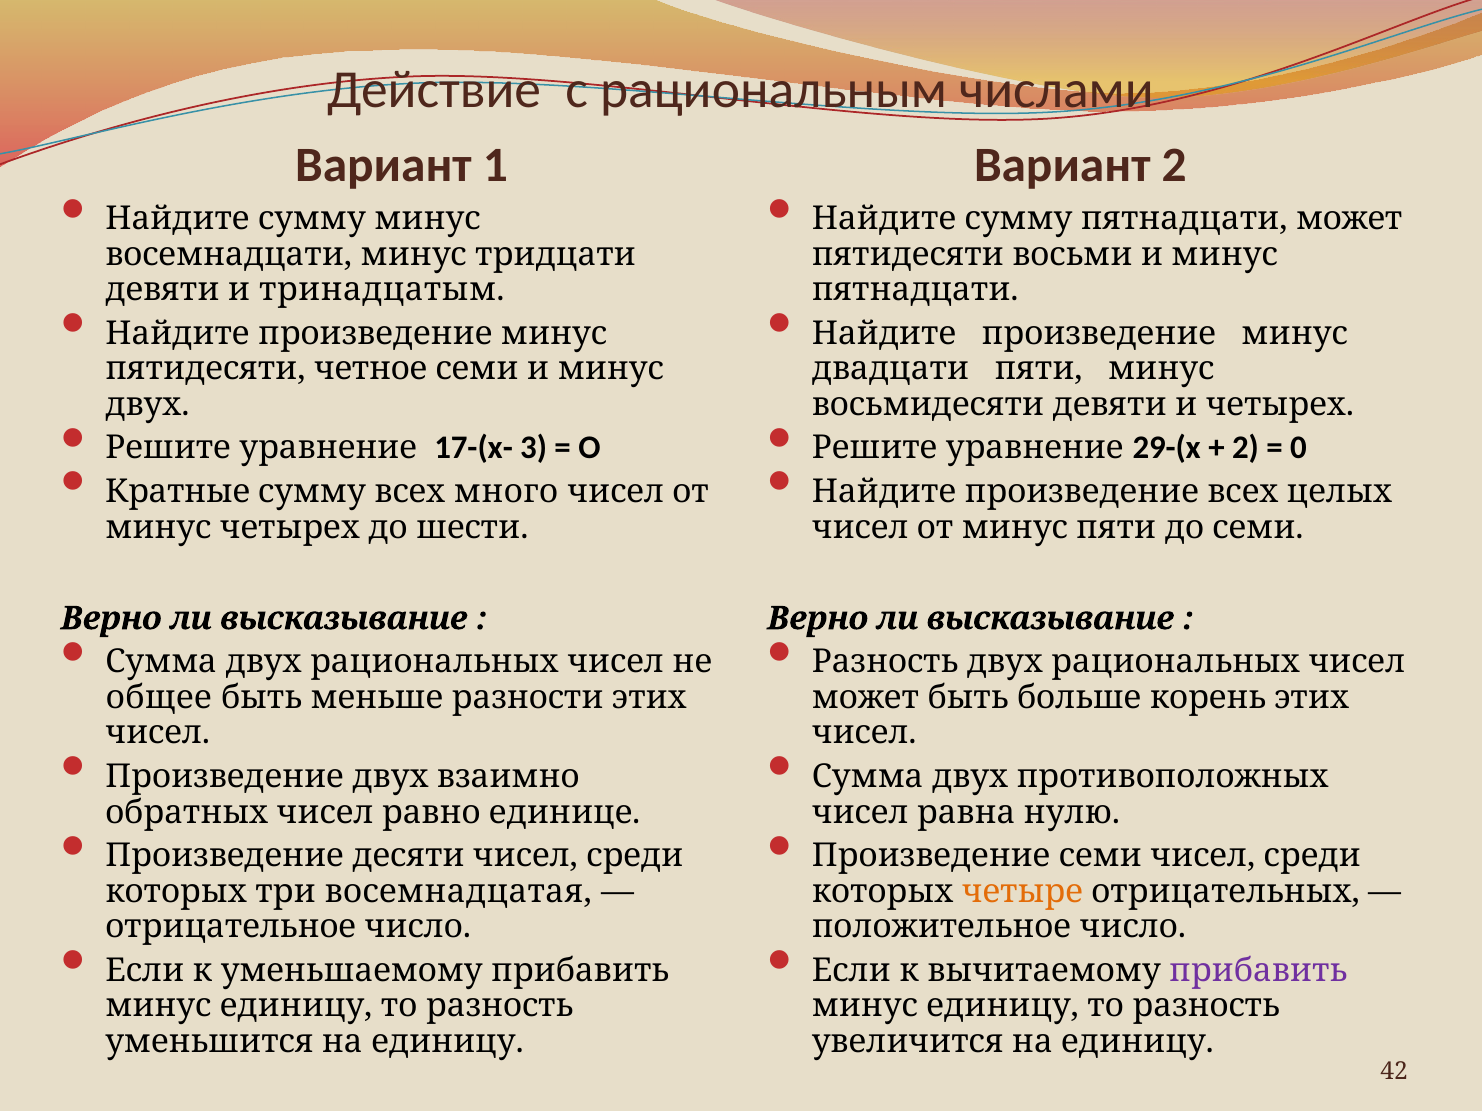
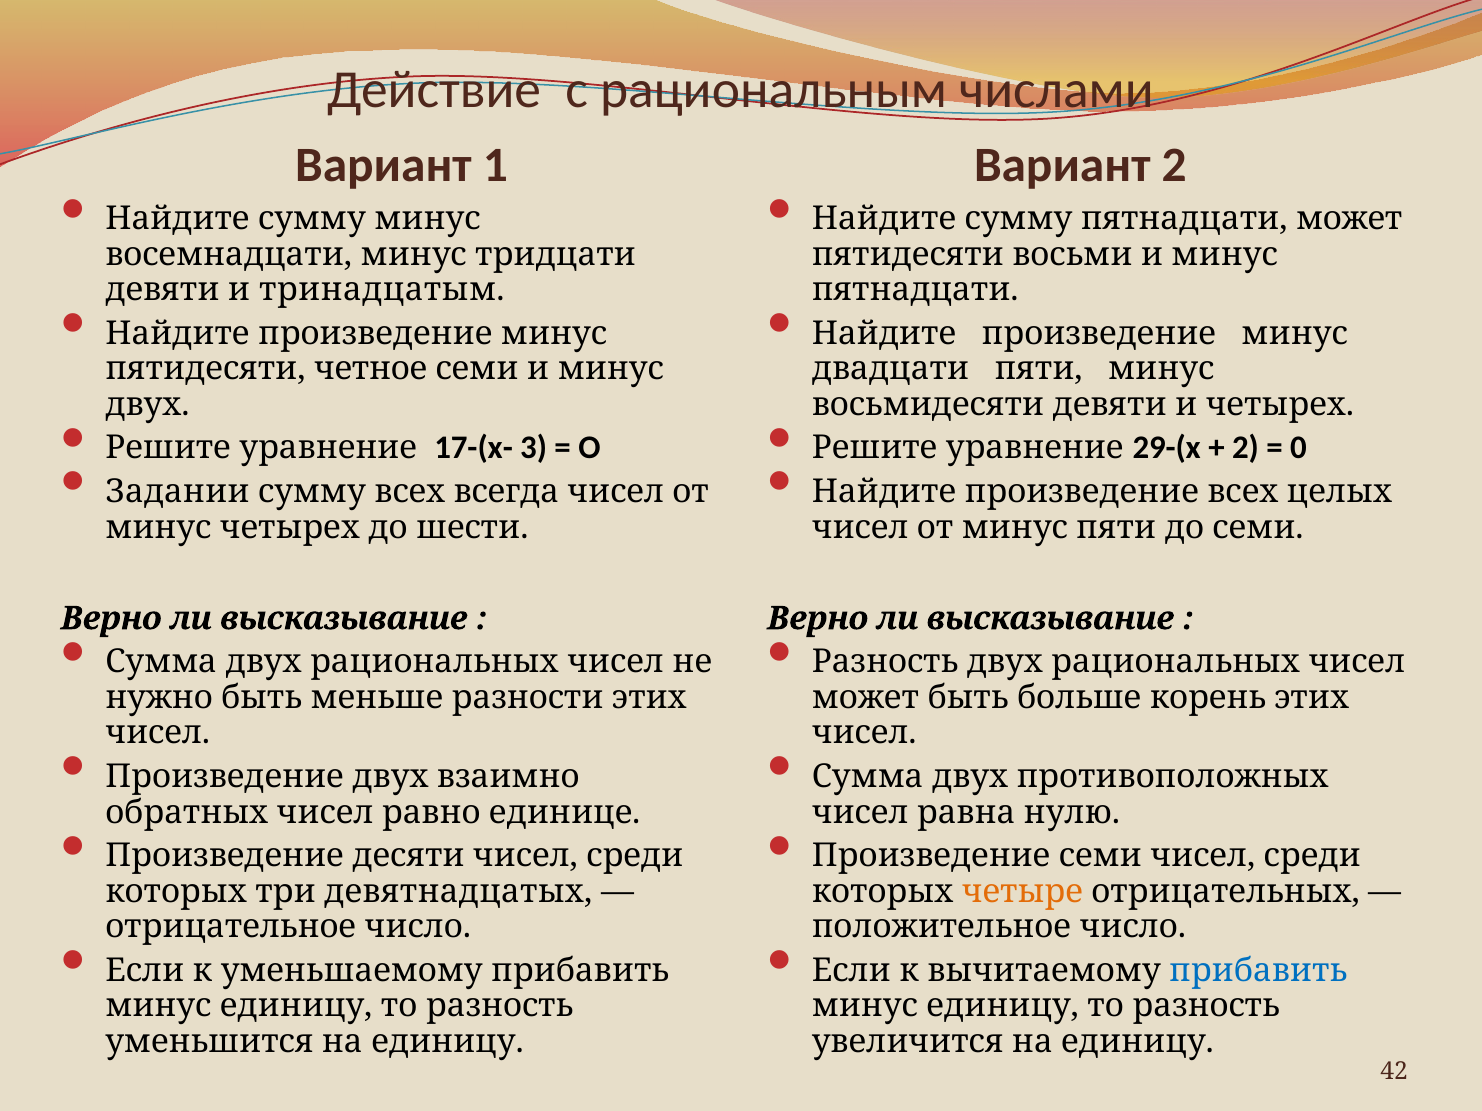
Кратные: Кратные -> Задании
много: много -> всегда
общее: общее -> нужно
восемнадцатая: восемнадцатая -> девятнадцатых
прибавить at (1258, 971) colour: purple -> blue
